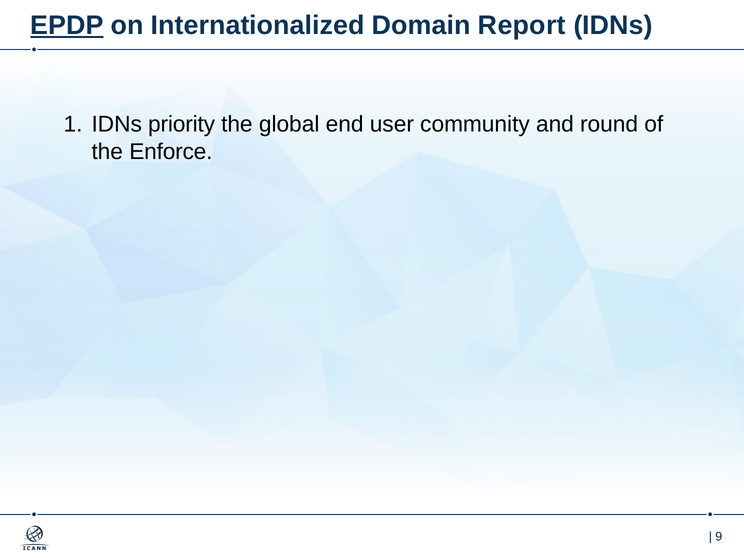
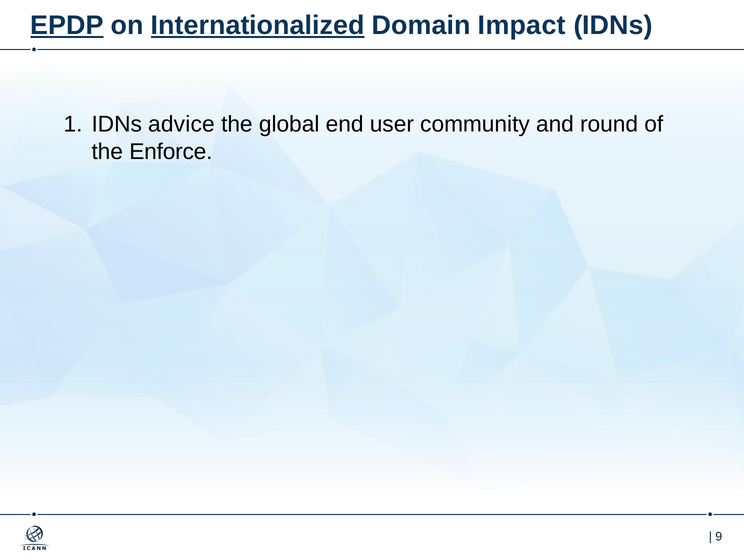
Internationalized underline: none -> present
Report: Report -> Impact
priority: priority -> advice
